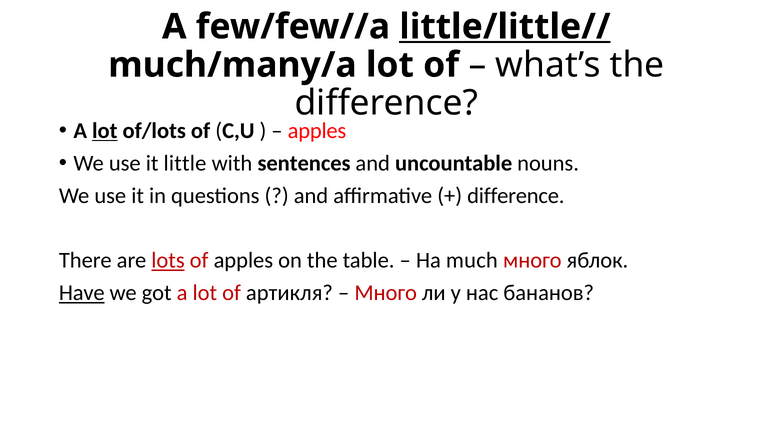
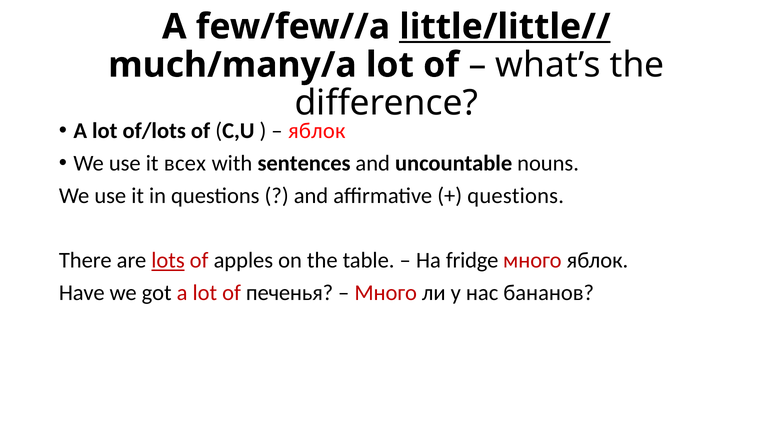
lot at (105, 131) underline: present -> none
apples at (317, 131): apples -> яблок
little: little -> всех
difference at (516, 196): difference -> questions
much: much -> fridge
Have underline: present -> none
артикля: артикля -> печенья
